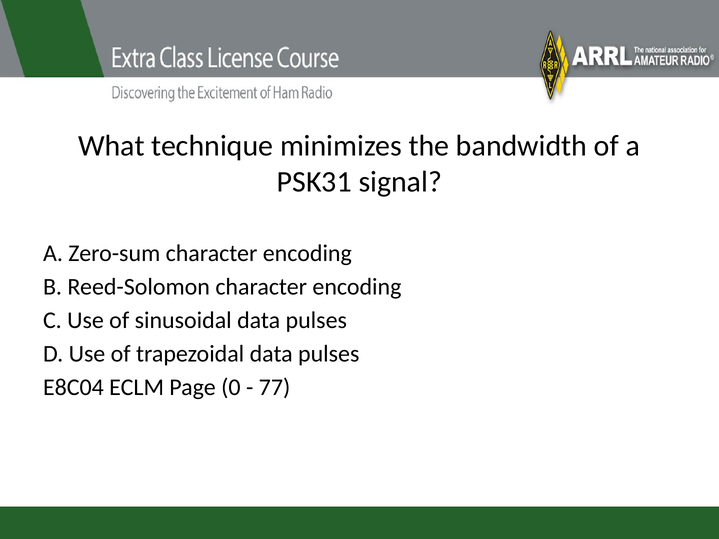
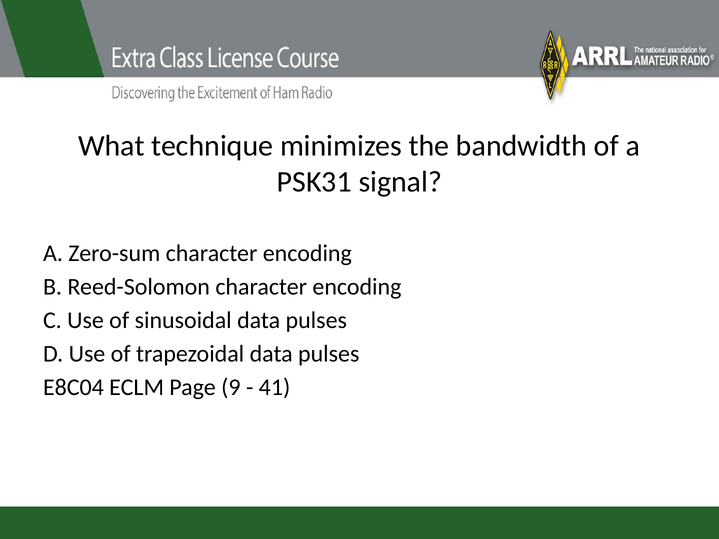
0: 0 -> 9
77: 77 -> 41
